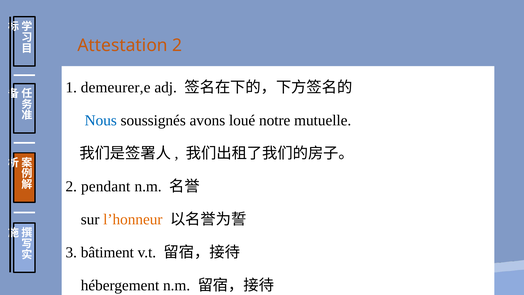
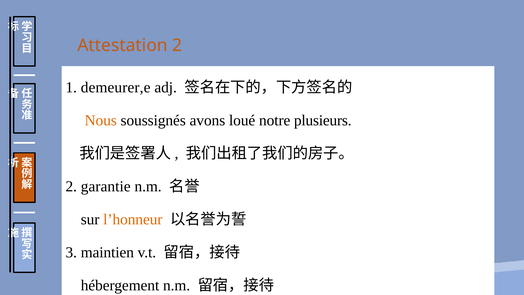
Nous colour: blue -> orange
mutuelle: mutuelle -> plusieurs
pendant: pendant -> garantie
bâtiment: bâtiment -> maintien
